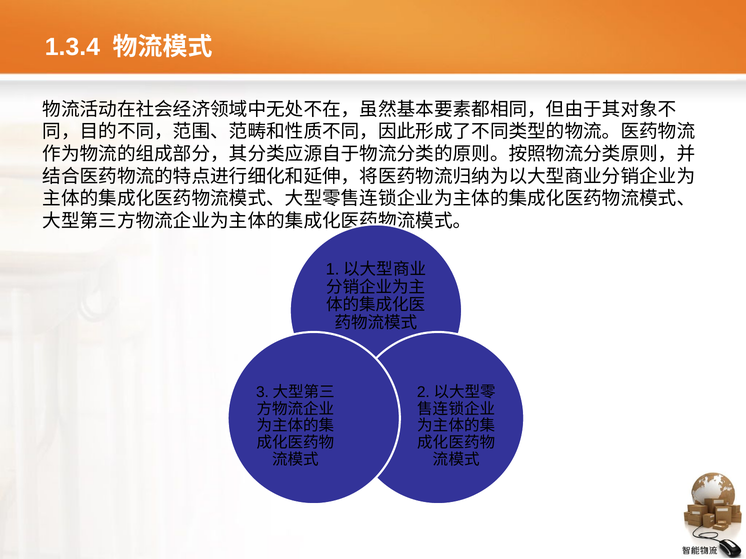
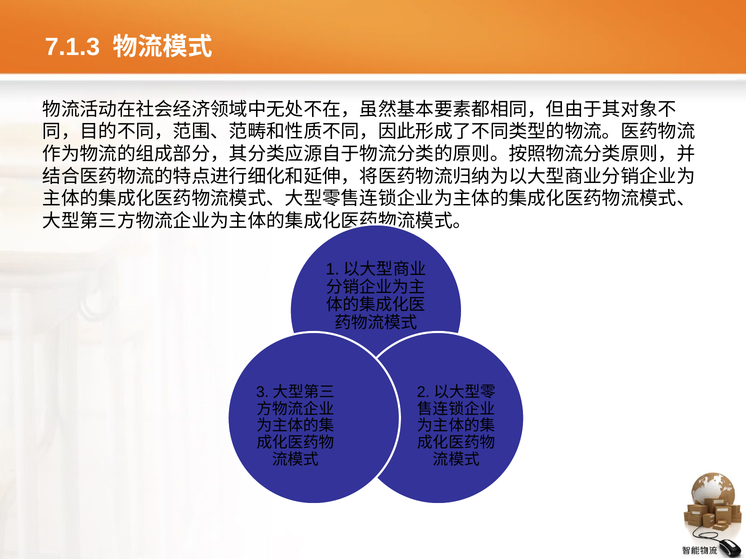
1.3.4: 1.3.4 -> 7.1.3
